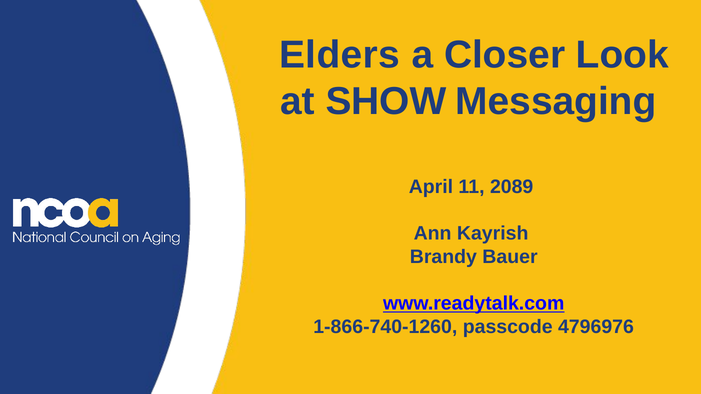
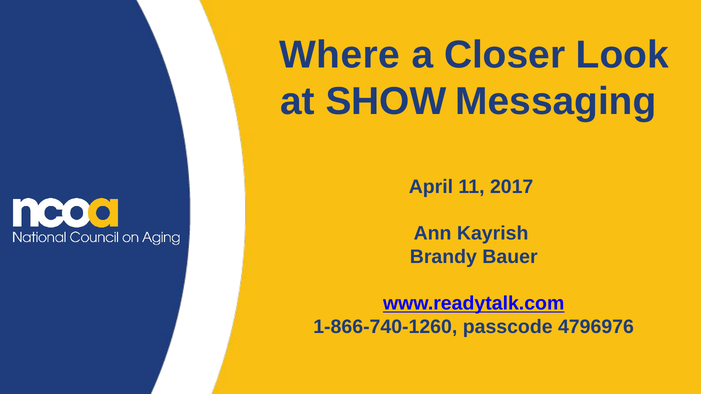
Elders: Elders -> Where
2089: 2089 -> 2017
